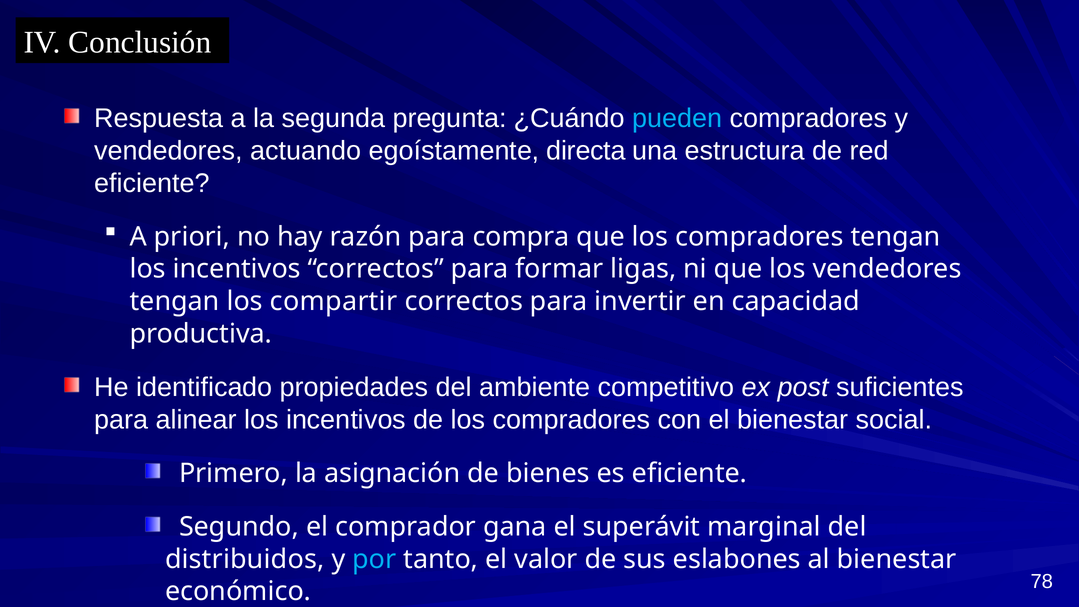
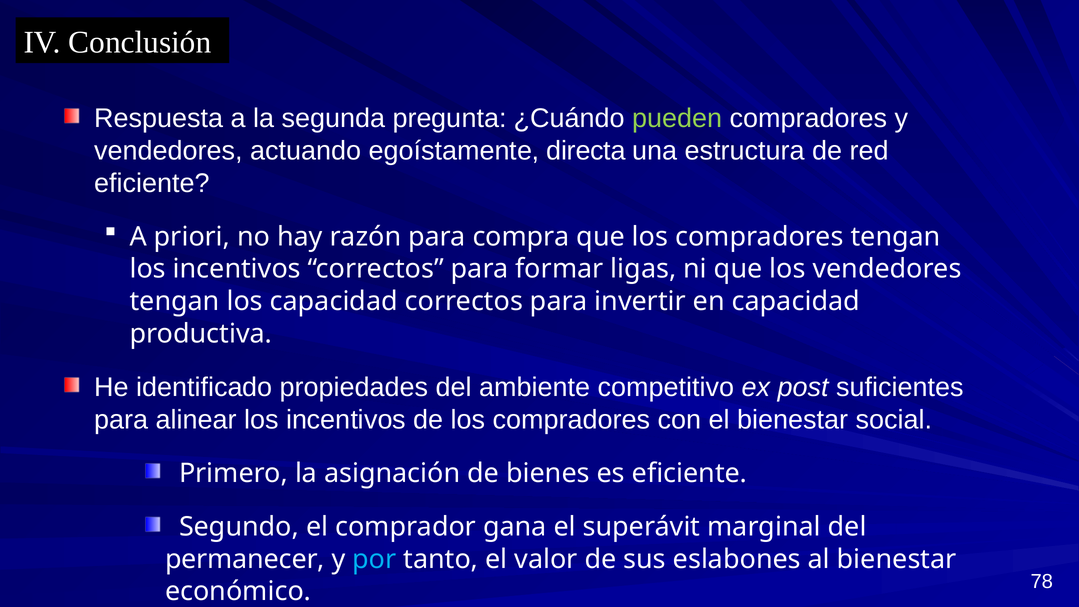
pueden colour: light blue -> light green
los compartir: compartir -> capacidad
distribuidos: distribuidos -> permanecer
